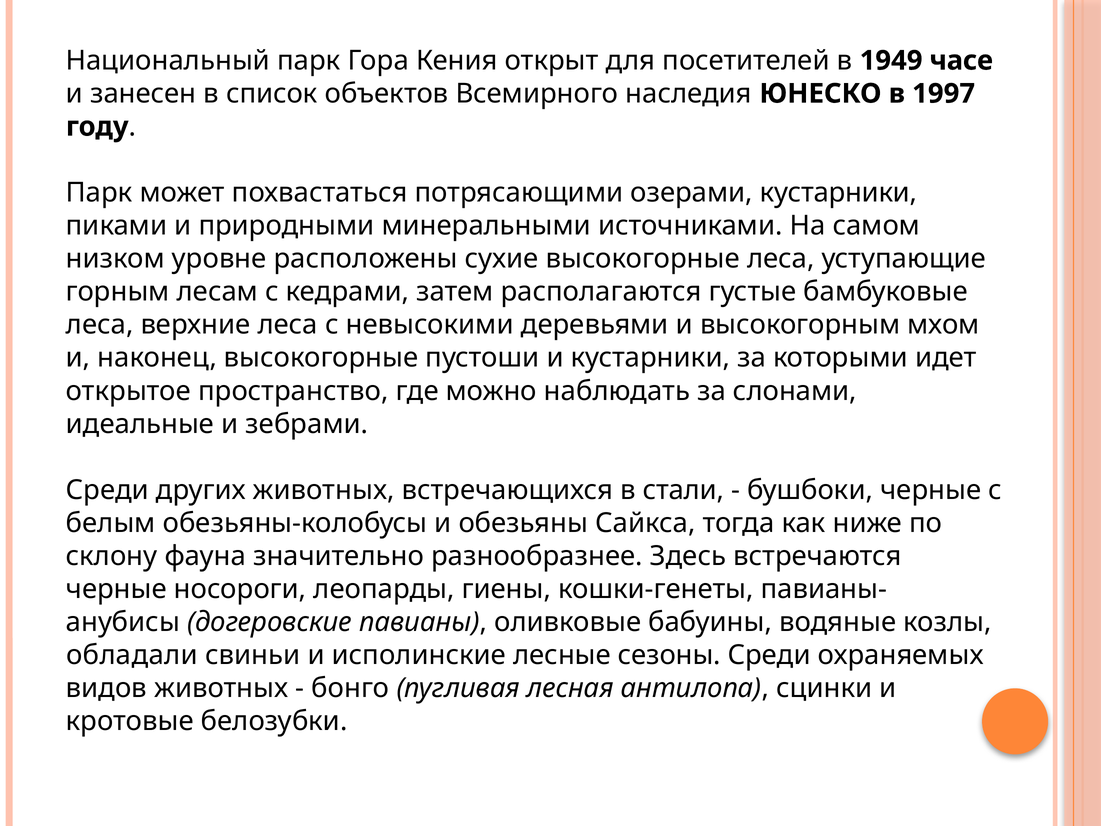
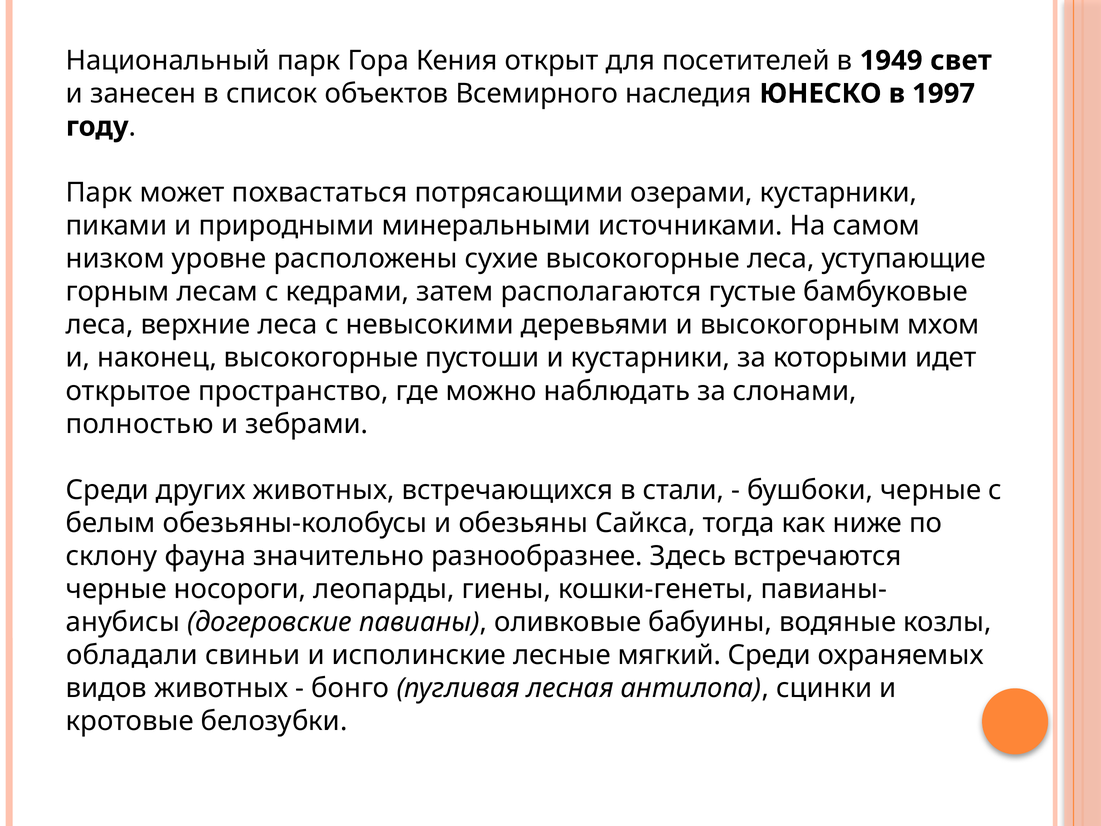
часе: часе -> свет
идеальные: идеальные -> полностью
сезоны: сезоны -> мягкий
